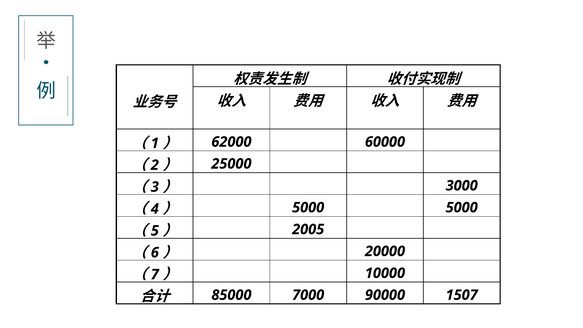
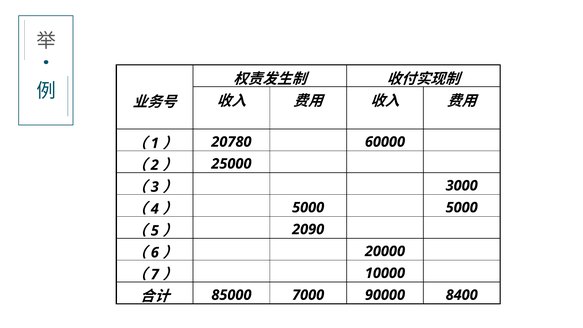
62000: 62000 -> 20780
2005: 2005 -> 2090
1507: 1507 -> 8400
